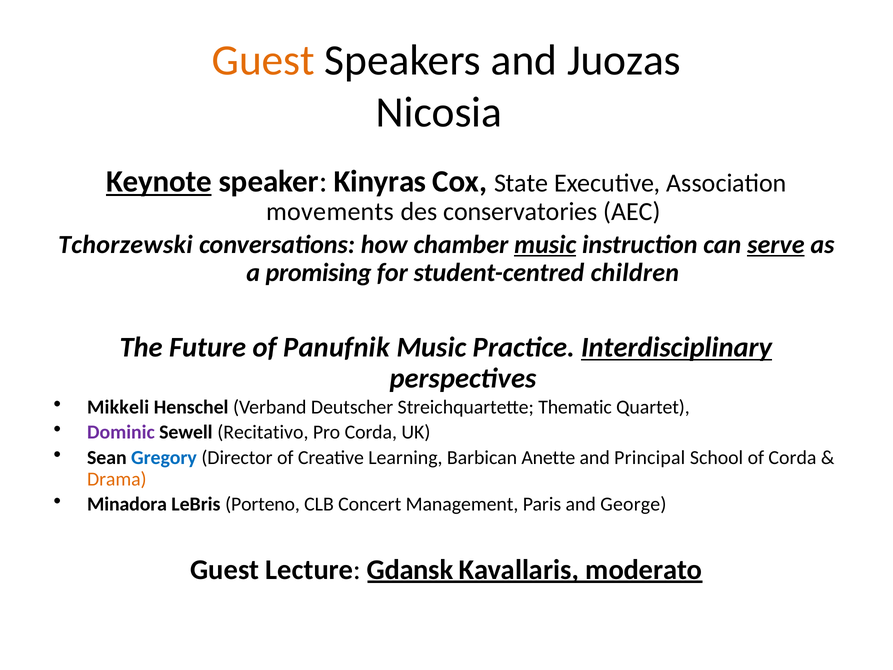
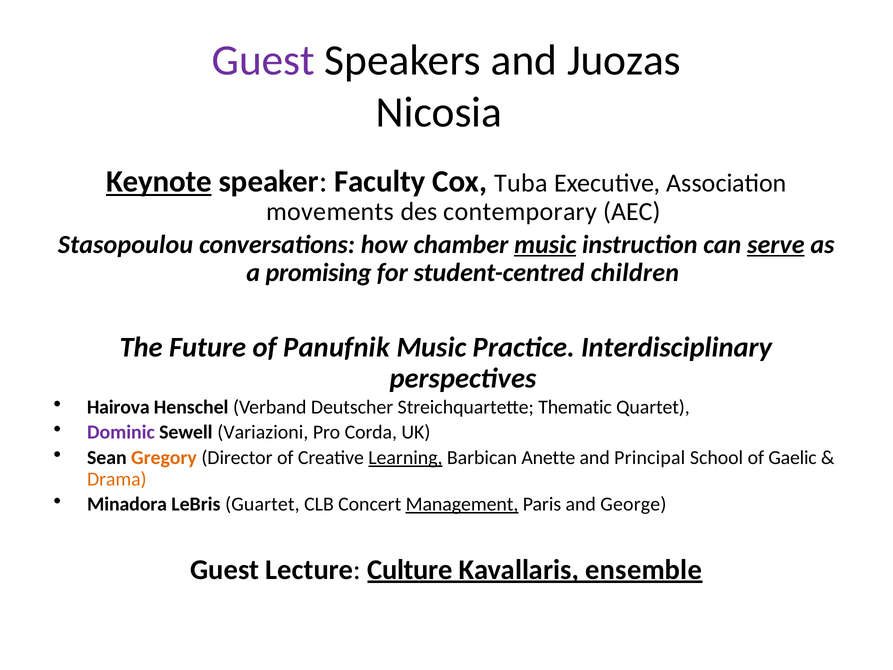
Guest at (263, 60) colour: orange -> purple
Kinyras: Kinyras -> Faculty
State: State -> Tuba
conservatories: conservatories -> contemporary
Tchorzewski: Tchorzewski -> Stasopoulou
Interdisciplinary underline: present -> none
Mikkeli: Mikkeli -> Hairova
Recitativo: Recitativo -> Variazioni
Gregory colour: blue -> orange
Learning underline: none -> present
of Corda: Corda -> Gaelic
Porteno: Porteno -> Guartet
Management underline: none -> present
Gdansk: Gdansk -> Culture
moderato: moderato -> ensemble
